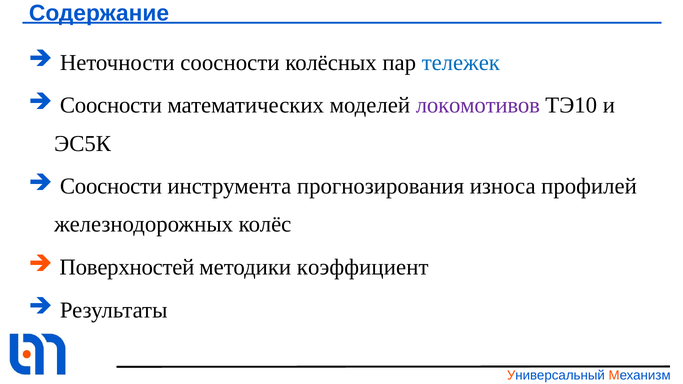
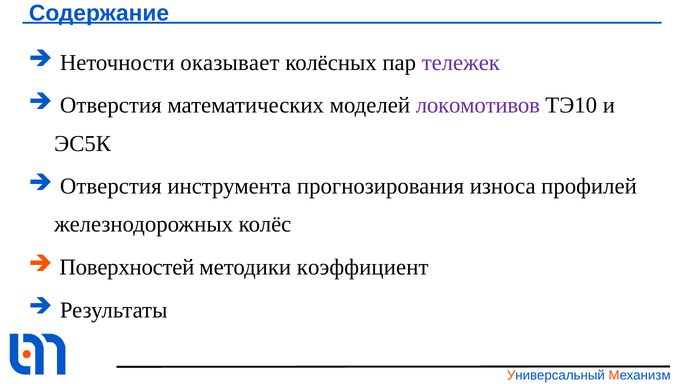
Неточности соосности: соосности -> оказывает
тележек colour: blue -> purple
Соосности at (111, 105): Соосности -> Отверстия
Соосности at (111, 186): Соосности -> Отверстия
